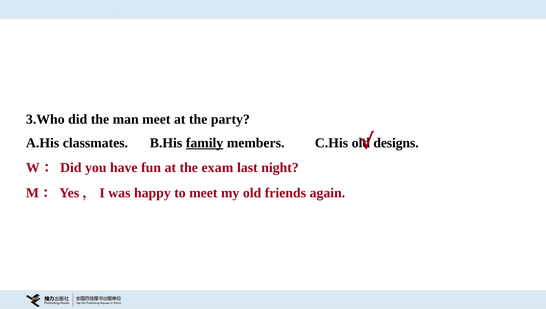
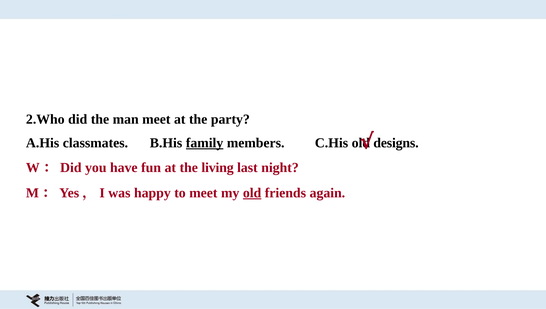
3.Who: 3.Who -> 2.Who
exam: exam -> living
old at (252, 193) underline: none -> present
